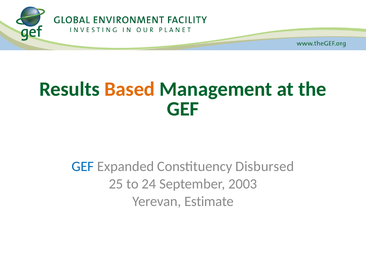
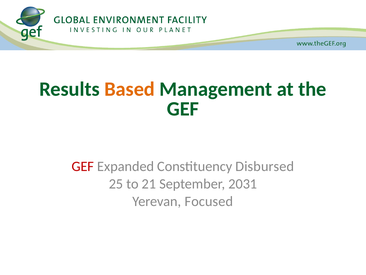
GEF at (83, 166) colour: blue -> red
24: 24 -> 21
2003: 2003 -> 2031
Estimate: Estimate -> Focused
